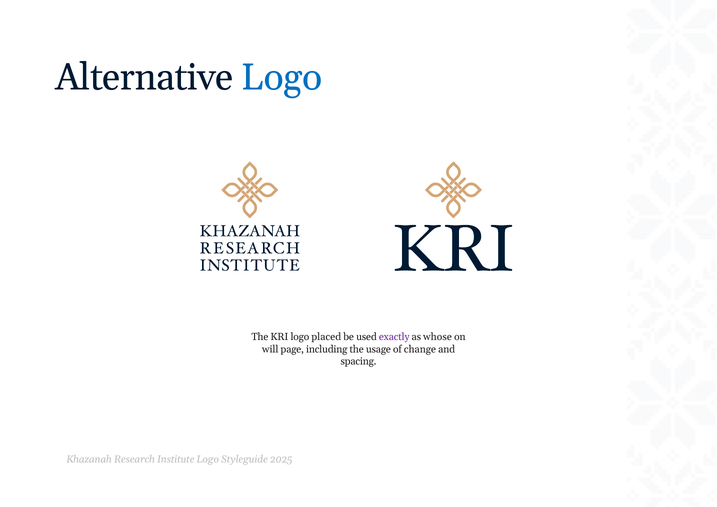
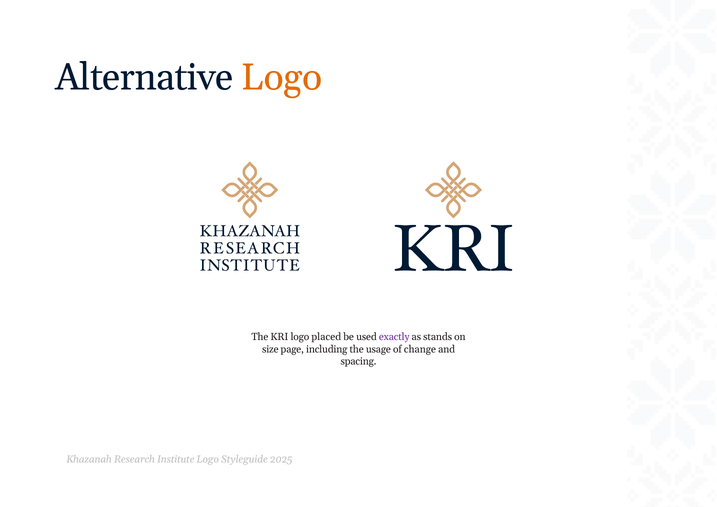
Logo at (282, 77) colour: blue -> orange
whose: whose -> stands
will: will -> size
